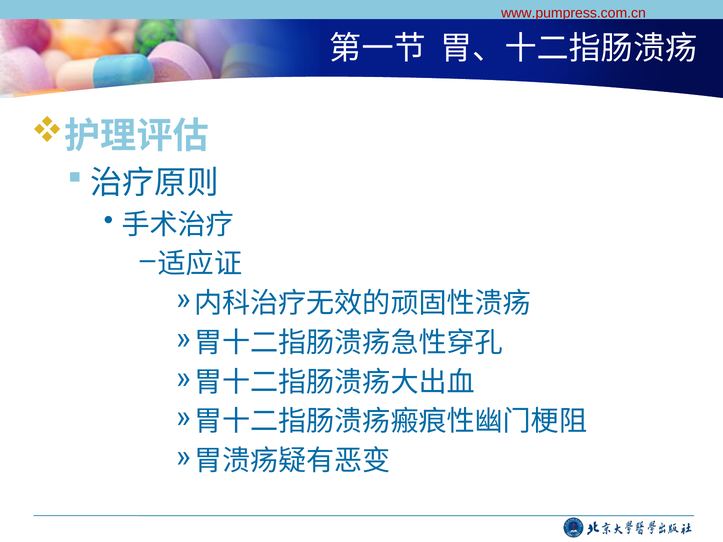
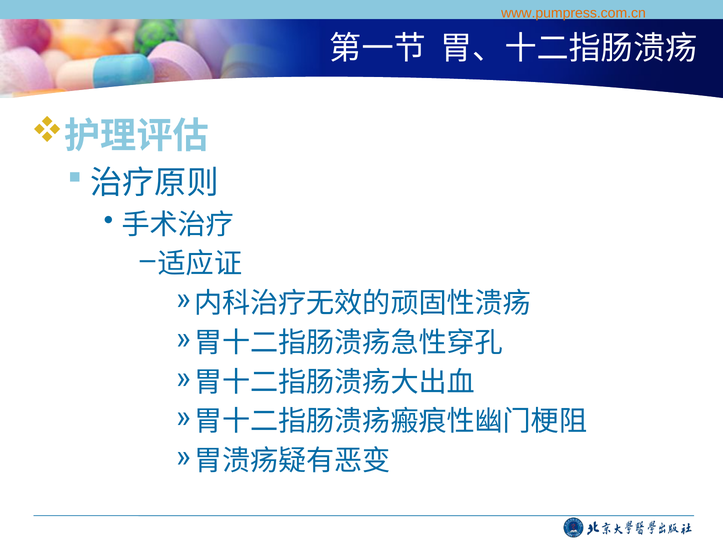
www.pumpress.com.cn colour: red -> orange
